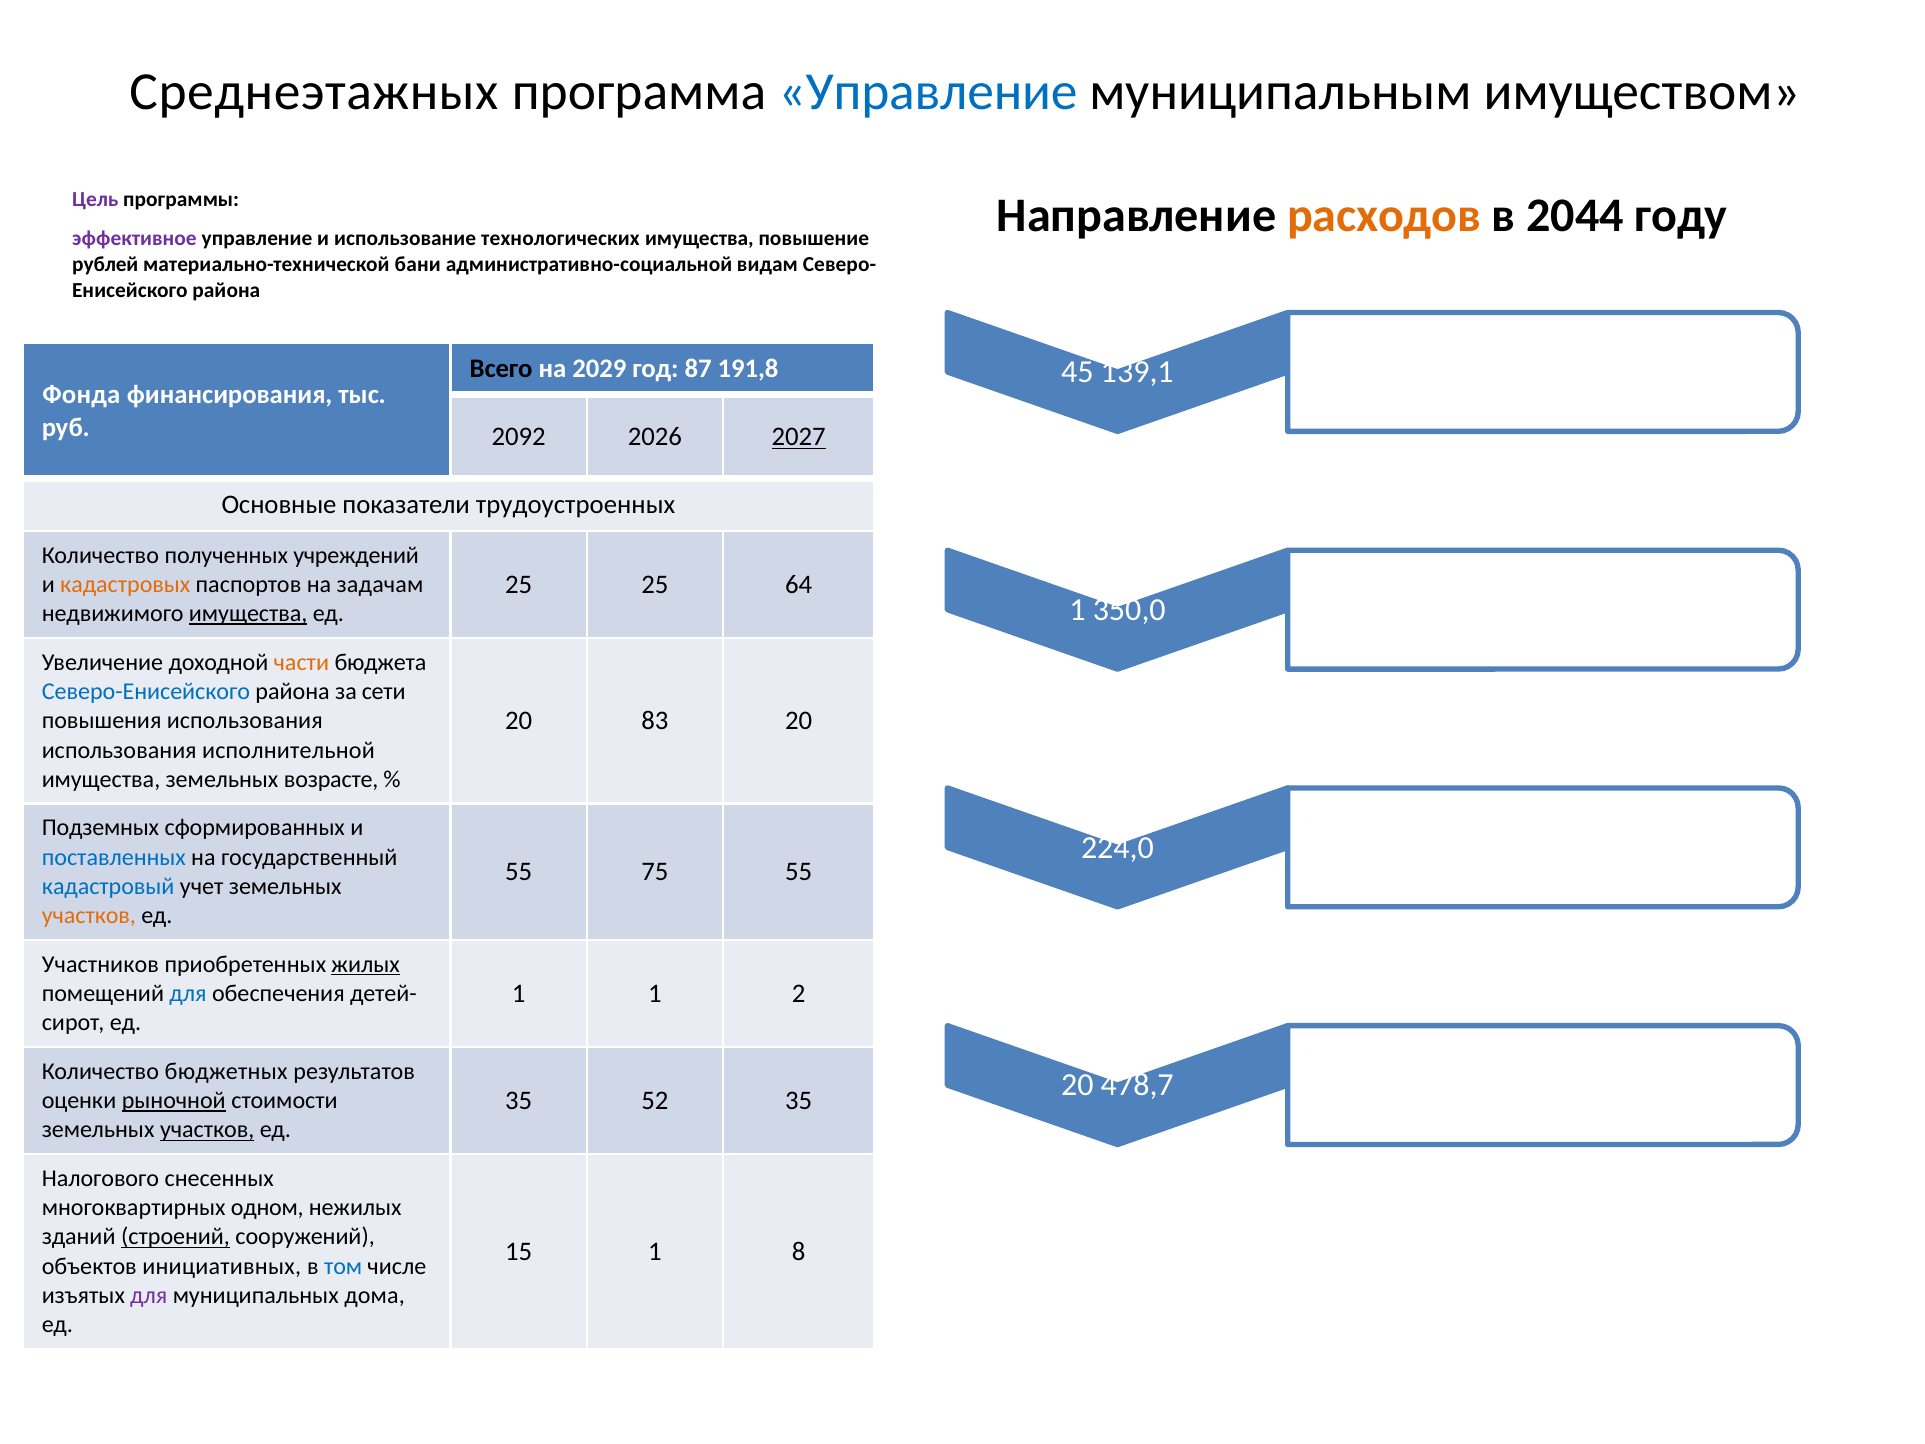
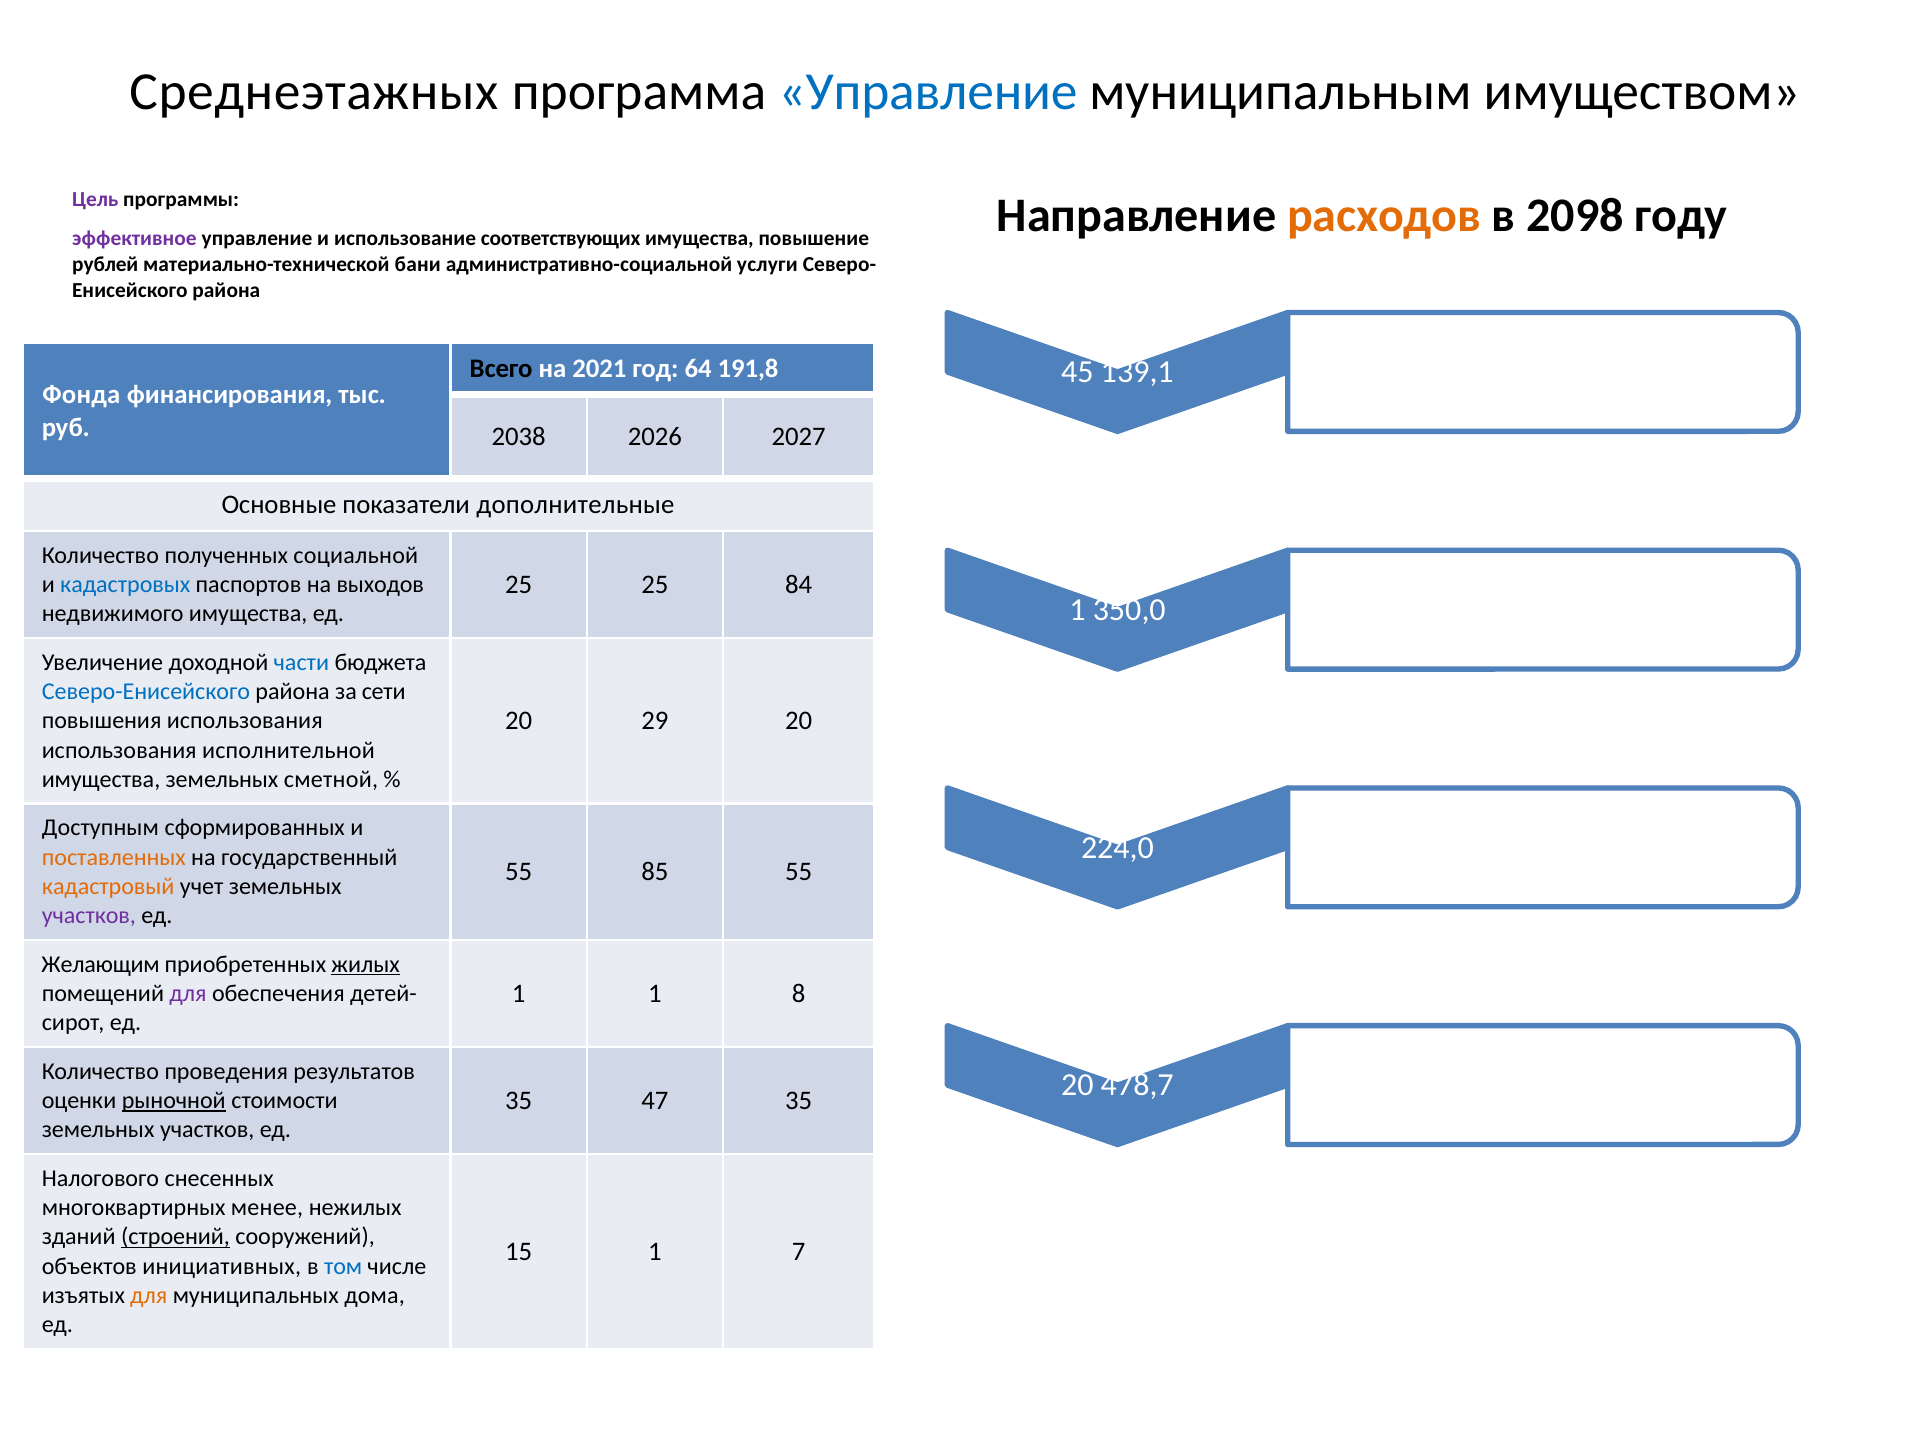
2044: 2044 -> 2098
технологических: технологических -> соответствующих
видам: видам -> услуги
2029: 2029 -> 2021
87: 87 -> 64
2092: 2092 -> 2038
2027 underline: present -> none
трудоустроенных: трудоустроенных -> дополнительные
учреждений: учреждений -> социальной
64: 64 -> 84
кадастровых colour: orange -> blue
задачам: задачам -> выходов
имущества at (248, 614) underline: present -> none
части colour: orange -> blue
83: 83 -> 29
возрасте: возрасте -> сметной
Подземных: Подземных -> Доступным
поставленных colour: blue -> orange
75: 75 -> 85
кадастровый colour: blue -> orange
участков at (89, 916) colour: orange -> purple
Участников: Участников -> Желающим
2: 2 -> 8
для at (188, 993) colour: blue -> purple
бюджетных: бюджетных -> проведения
52: 52 -> 47
участков at (207, 1130) underline: present -> none
одном: одном -> менее
8: 8 -> 7
для at (149, 1295) colour: purple -> orange
